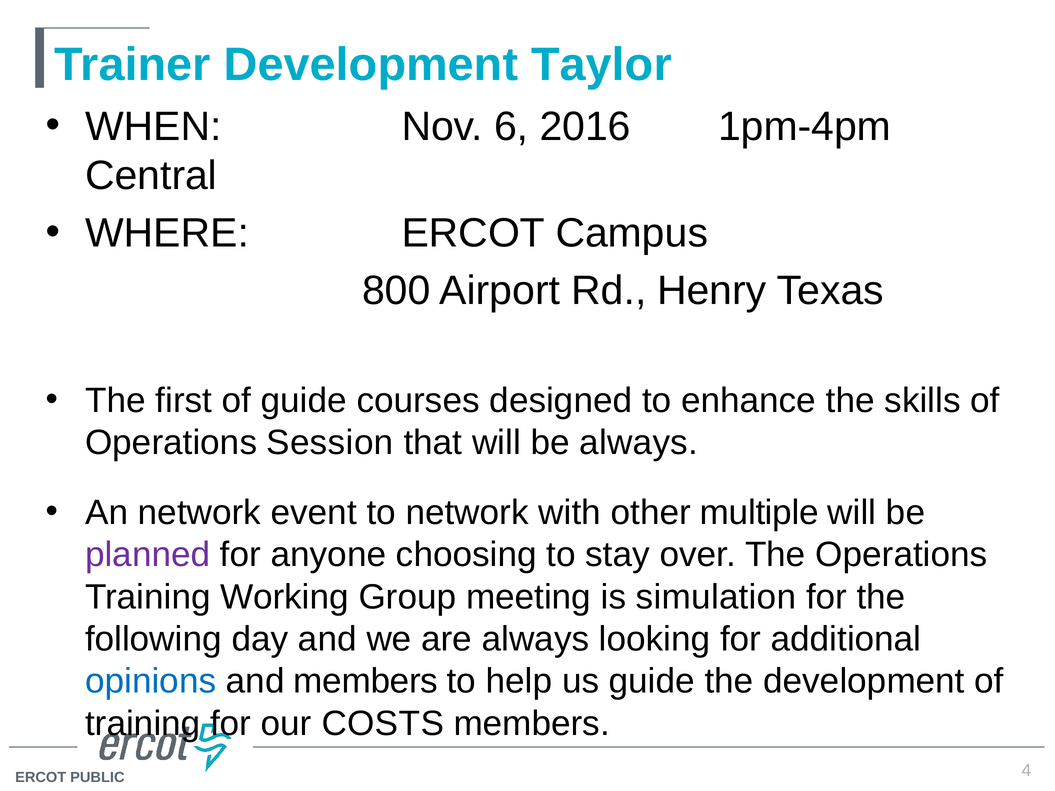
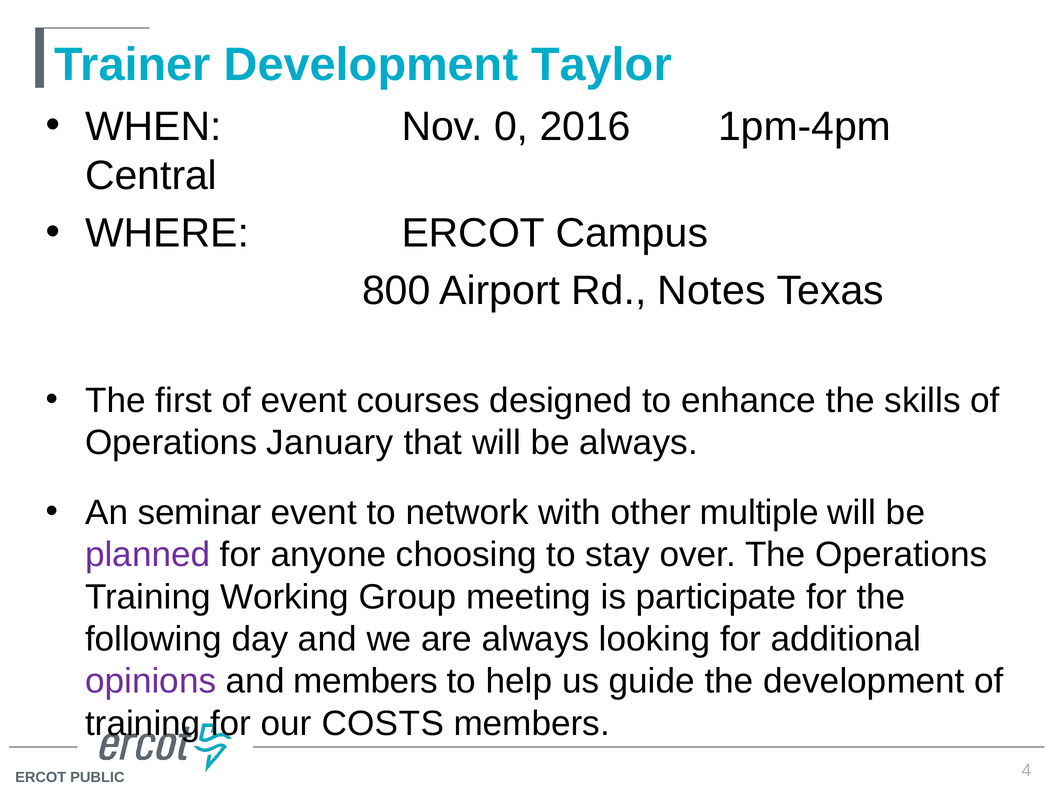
6: 6 -> 0
Henry: Henry -> Notes
of guide: guide -> event
Session: Session -> January
An network: network -> seminar
simulation: simulation -> participate
opinions colour: blue -> purple
